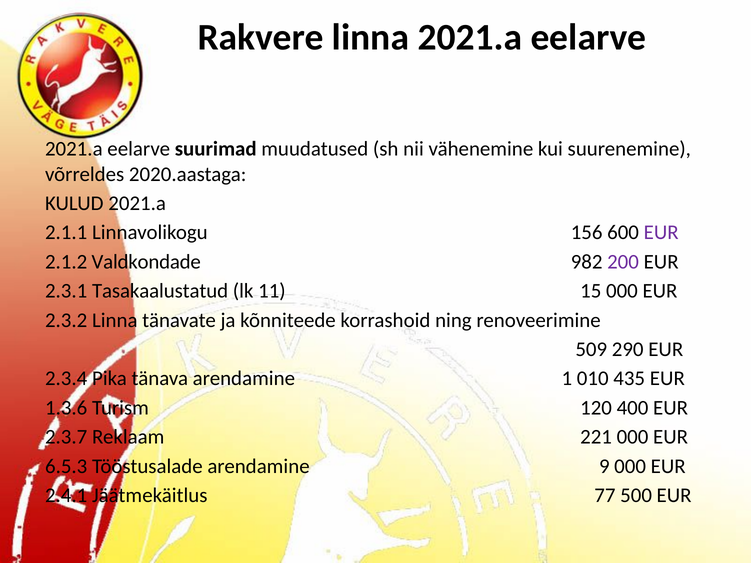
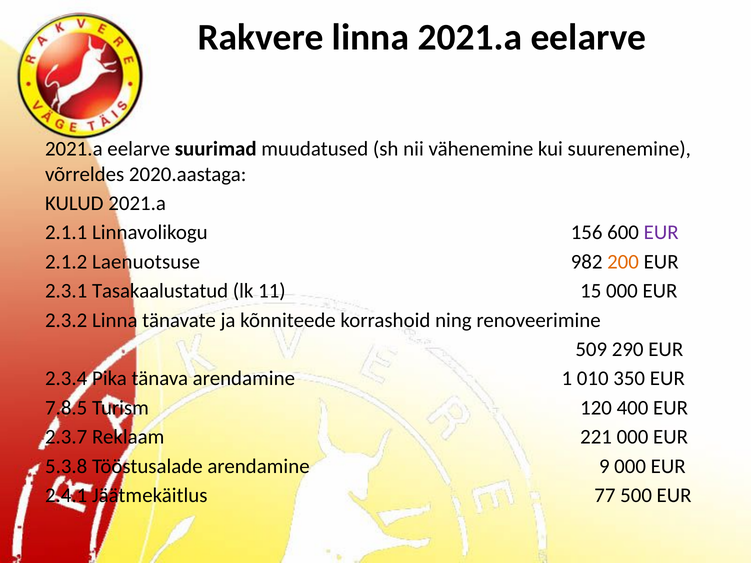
Valdkondade: Valdkondade -> Laenuotsuse
200 colour: purple -> orange
435: 435 -> 350
1.3.6: 1.3.6 -> 7.8.5
6.5.3: 6.5.3 -> 5.3.8
